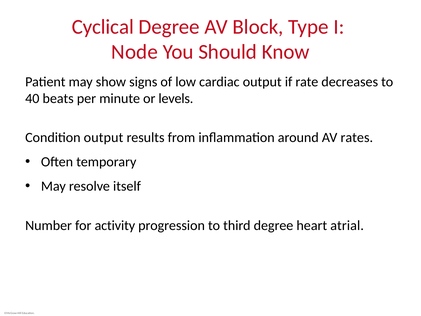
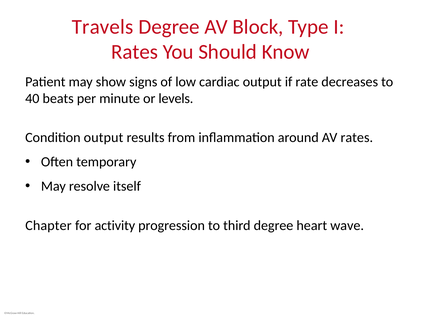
Cyclical: Cyclical -> Travels
Node at (135, 52): Node -> Rates
Number: Number -> Chapter
atrial: atrial -> wave
